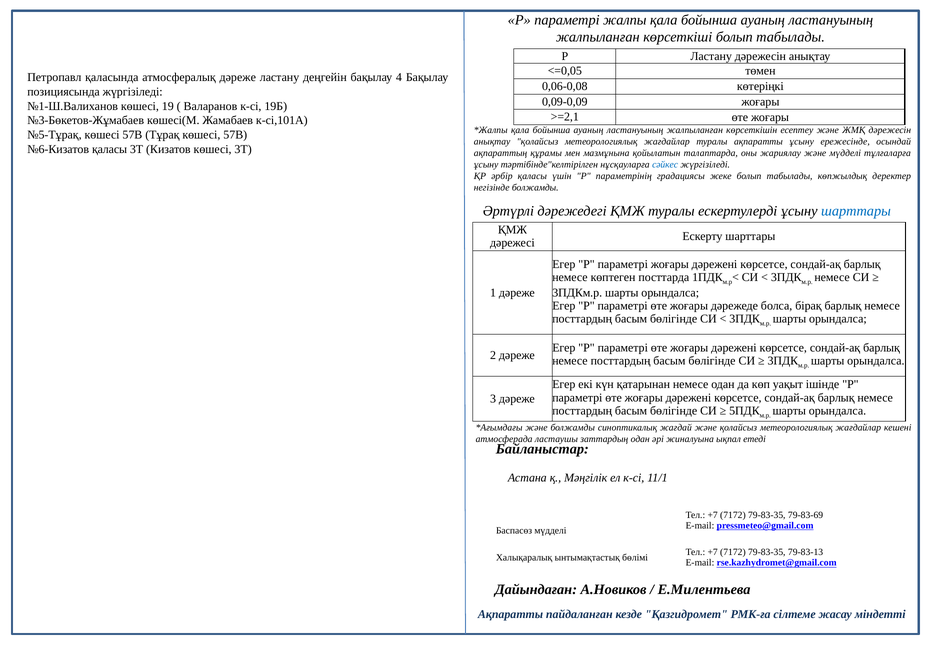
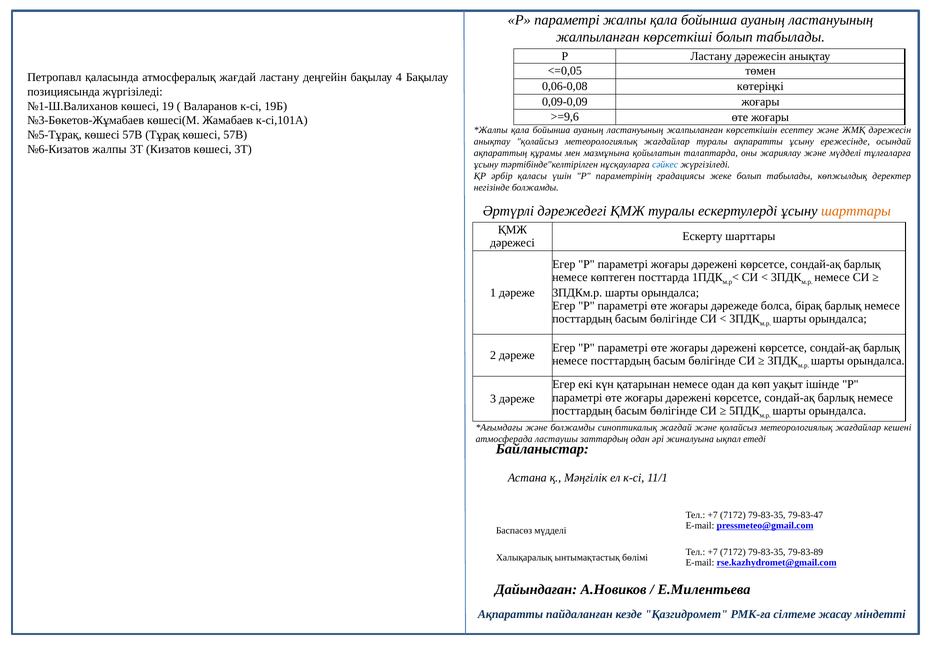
атмосфералық дәреже: дәреже -> жағдай
>=2,1: >=2,1 -> >=9,6
№6-Кизатов қаласы: қаласы -> жалпы
шарттары at (856, 211) colour: blue -> orange
79-83-69: 79-83-69 -> 79-83-47
79-83-13: 79-83-13 -> 79-83-89
